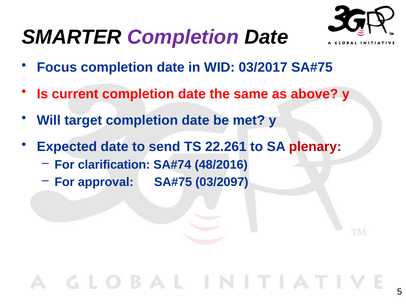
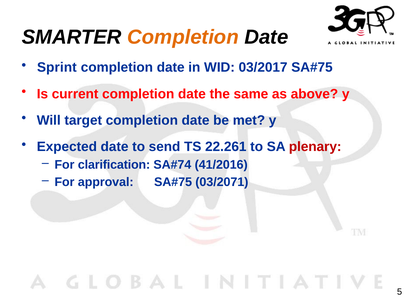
Completion at (183, 37) colour: purple -> orange
Focus: Focus -> Sprint
48/2016: 48/2016 -> 41/2016
03/2097: 03/2097 -> 03/2071
